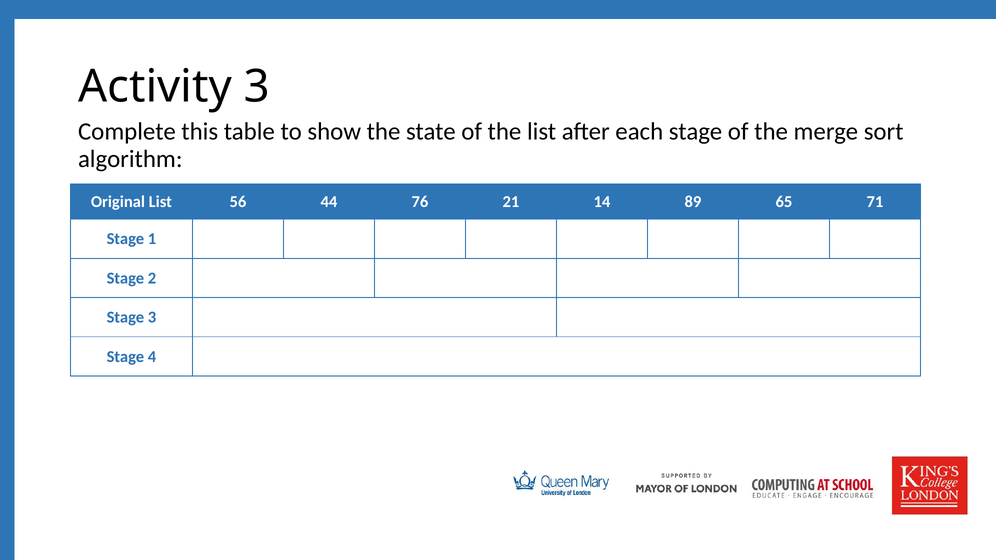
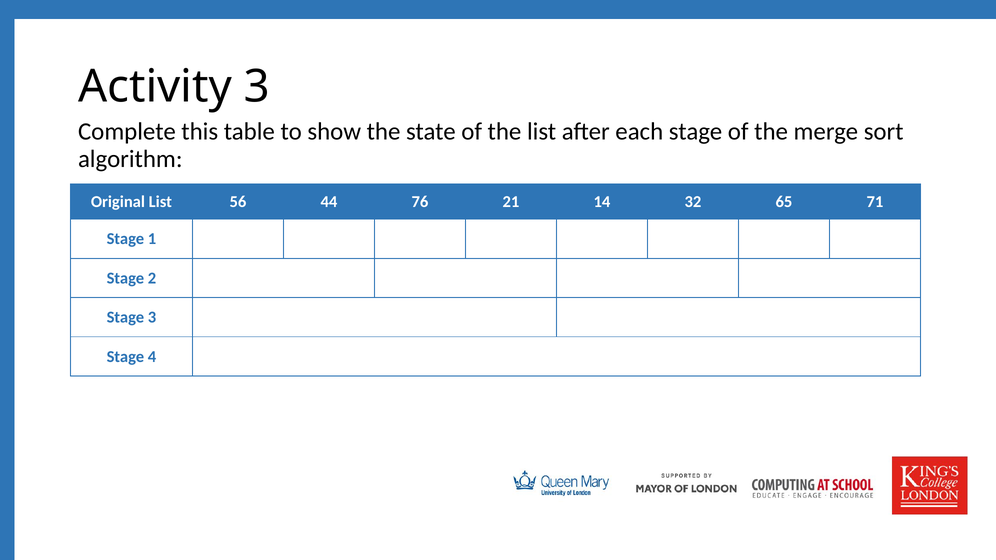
89: 89 -> 32
